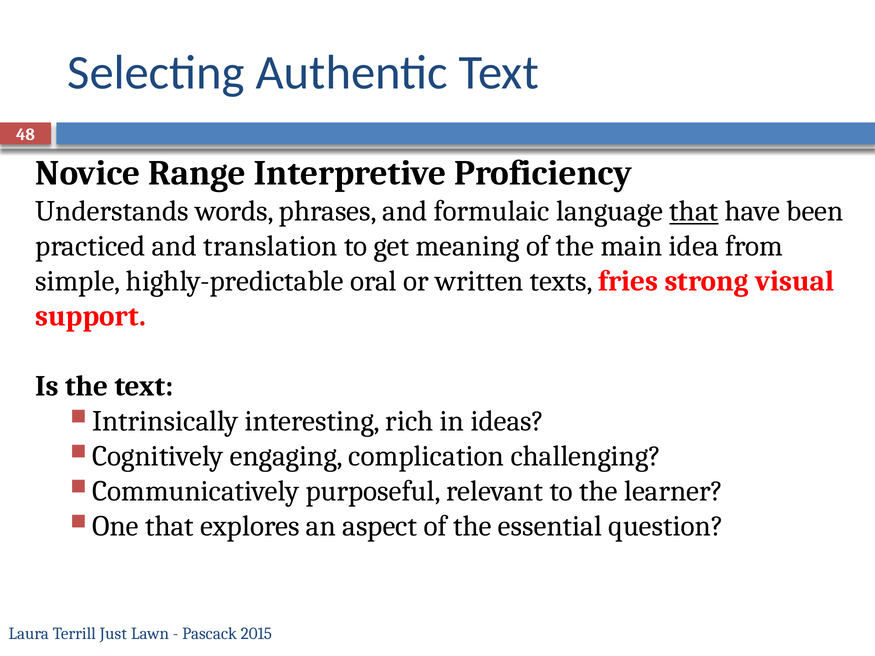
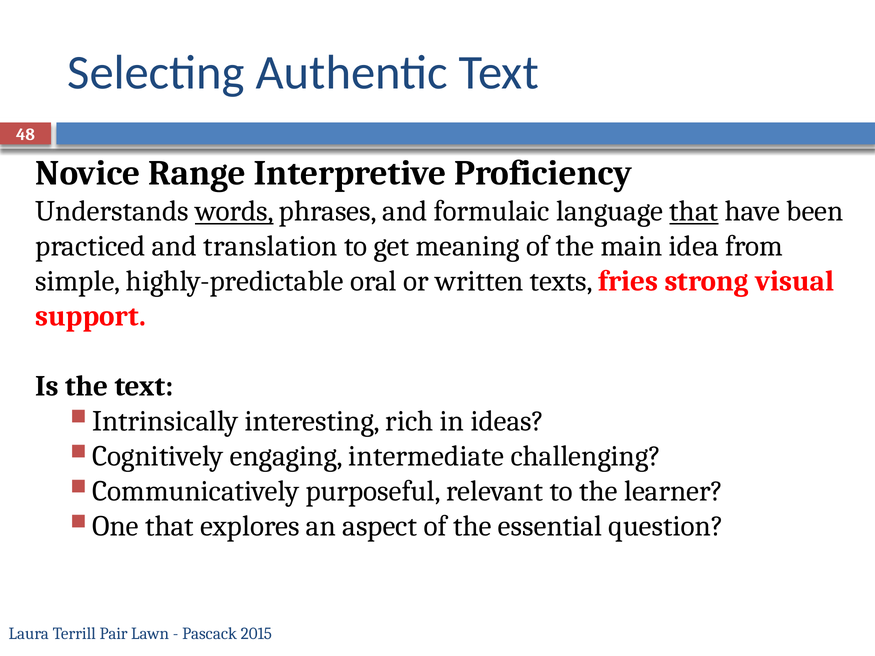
words underline: none -> present
complication: complication -> intermediate
Just: Just -> Pair
